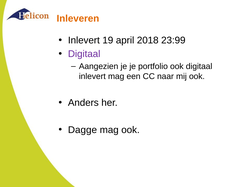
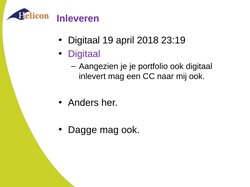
Inleveren colour: orange -> purple
Inlevert at (84, 40): Inlevert -> Digitaal
23:99: 23:99 -> 23:19
